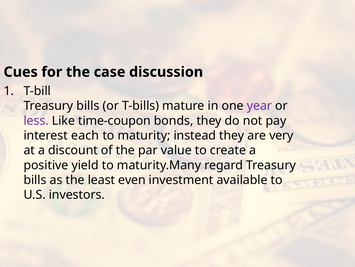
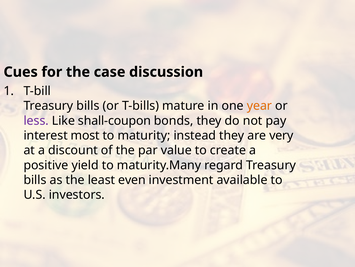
year colour: purple -> orange
time-coupon: time-coupon -> shall-coupon
each: each -> most
